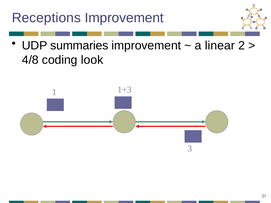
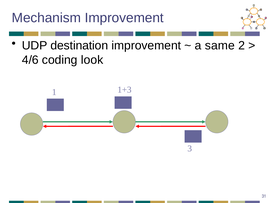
Receptions: Receptions -> Mechanism
summaries: summaries -> destination
linear: linear -> same
4/8: 4/8 -> 4/6
